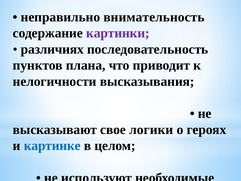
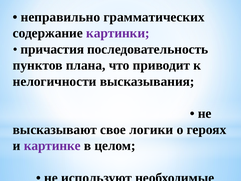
внимательность: внимательность -> грамматических
различиях: различиях -> причастия
картинке colour: blue -> purple
